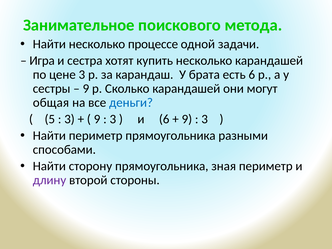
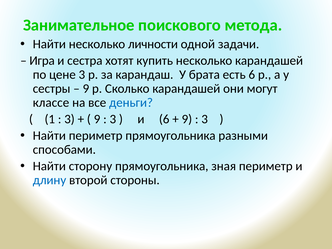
процессе: процессе -> личности
общая: общая -> классе
5: 5 -> 1
длину colour: purple -> blue
